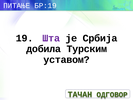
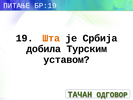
Шта colour: purple -> orange
